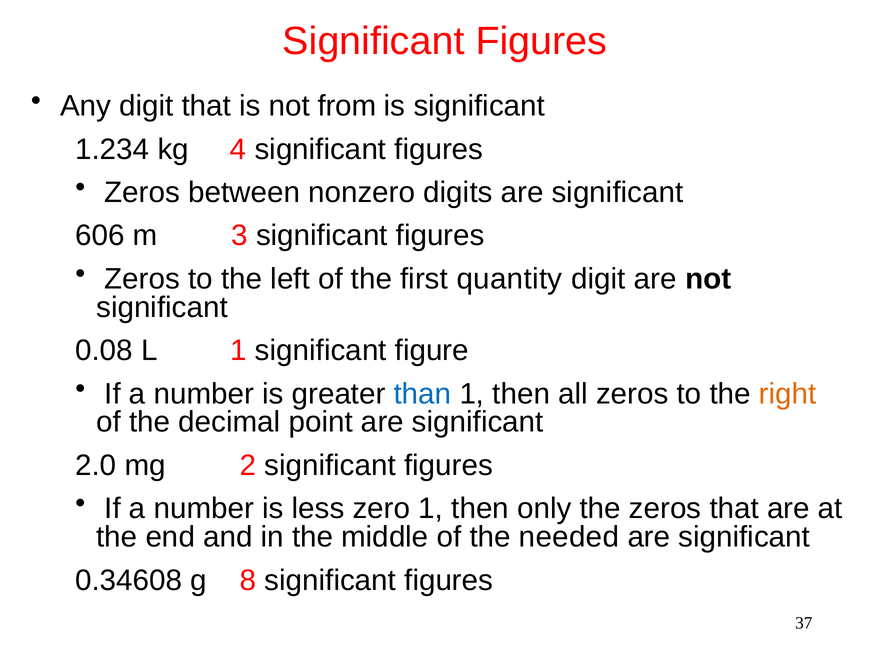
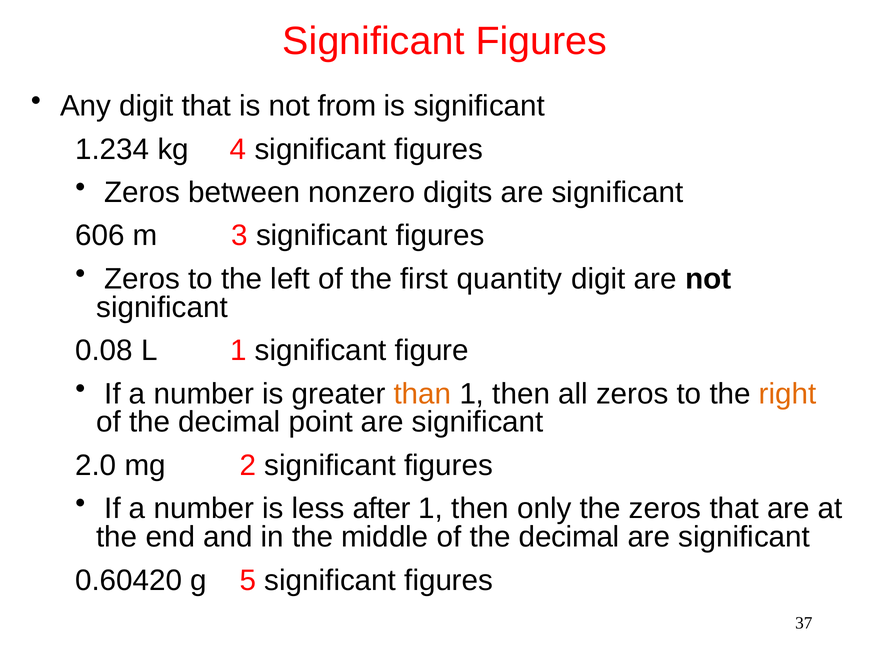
than colour: blue -> orange
zero: zero -> after
middle of the needed: needed -> decimal
0.34608: 0.34608 -> 0.60420
8: 8 -> 5
